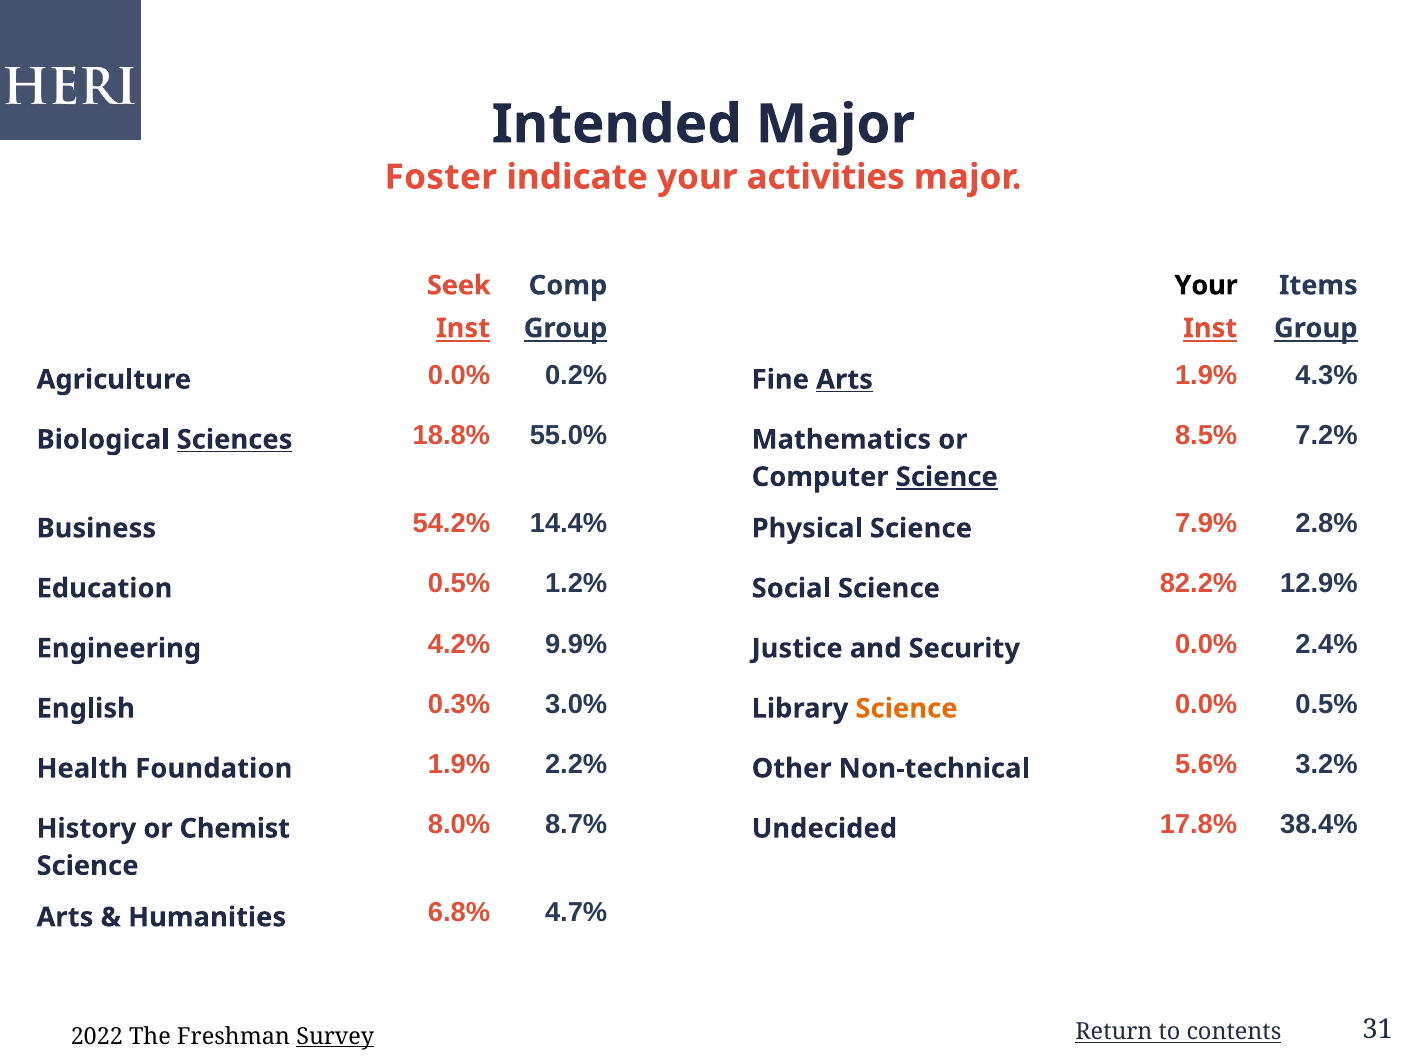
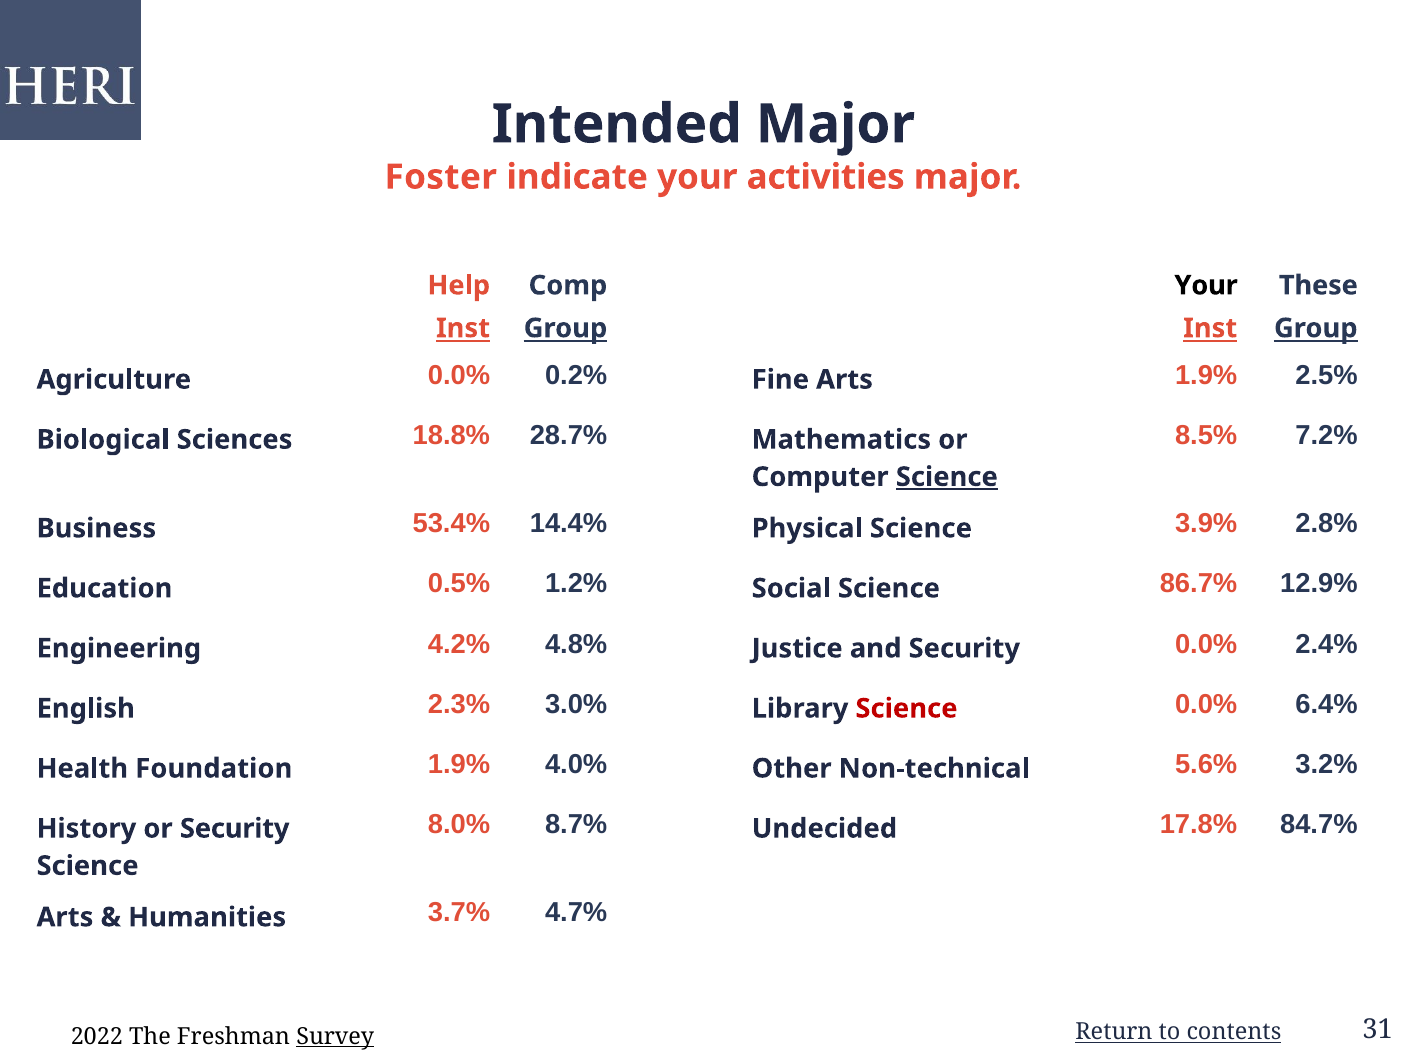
Seek: Seek -> Help
Items: Items -> These
Arts at (845, 379) underline: present -> none
4.3%: 4.3% -> 2.5%
Sciences underline: present -> none
55.0%: 55.0% -> 28.7%
54.2%: 54.2% -> 53.4%
7.9%: 7.9% -> 3.9%
82.2%: 82.2% -> 86.7%
9.9%: 9.9% -> 4.8%
0.3%: 0.3% -> 2.3%
Science at (906, 708) colour: orange -> red
0.0% 0.5%: 0.5% -> 6.4%
2.2%: 2.2% -> 4.0%
38.4%: 38.4% -> 84.7%
or Chemist: Chemist -> Security
6.8%: 6.8% -> 3.7%
